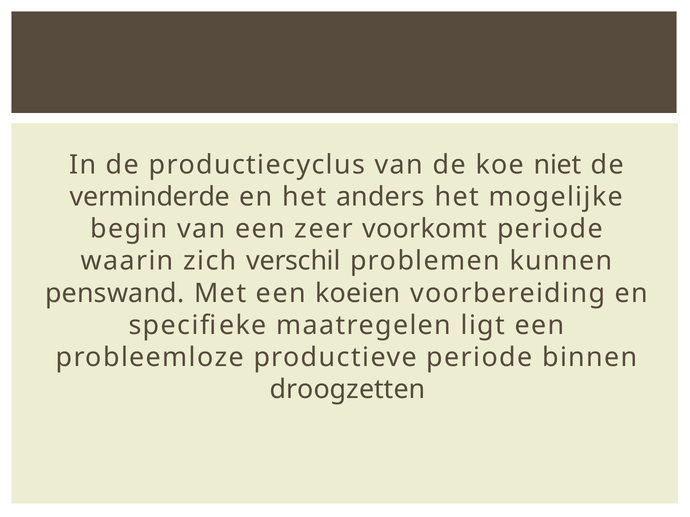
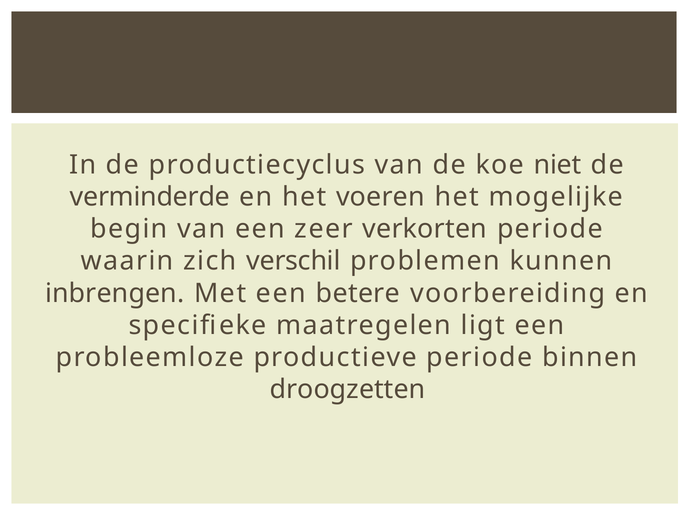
anders: anders -> voeren
voorkomt: voorkomt -> verkorten
penswand: penswand -> inbrengen
koeien: koeien -> betere
